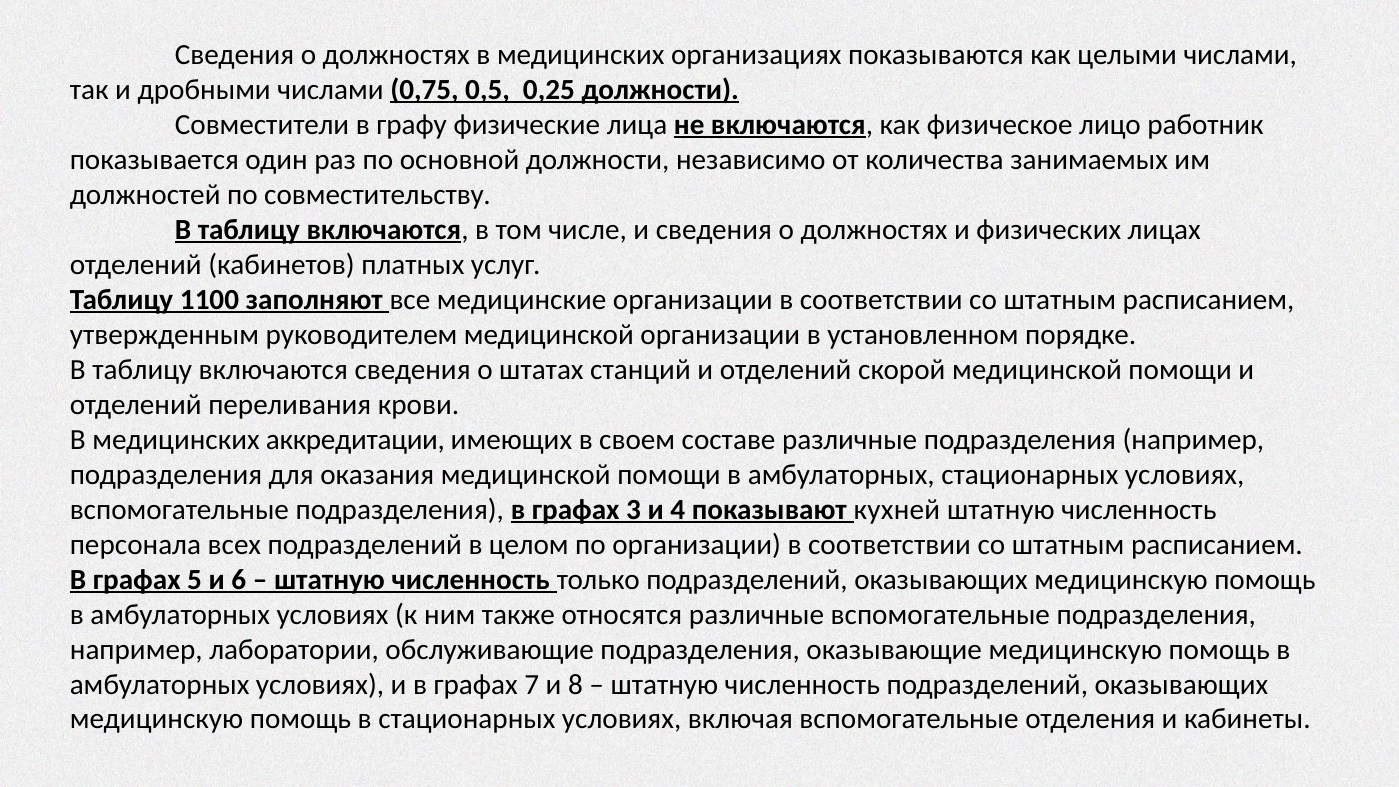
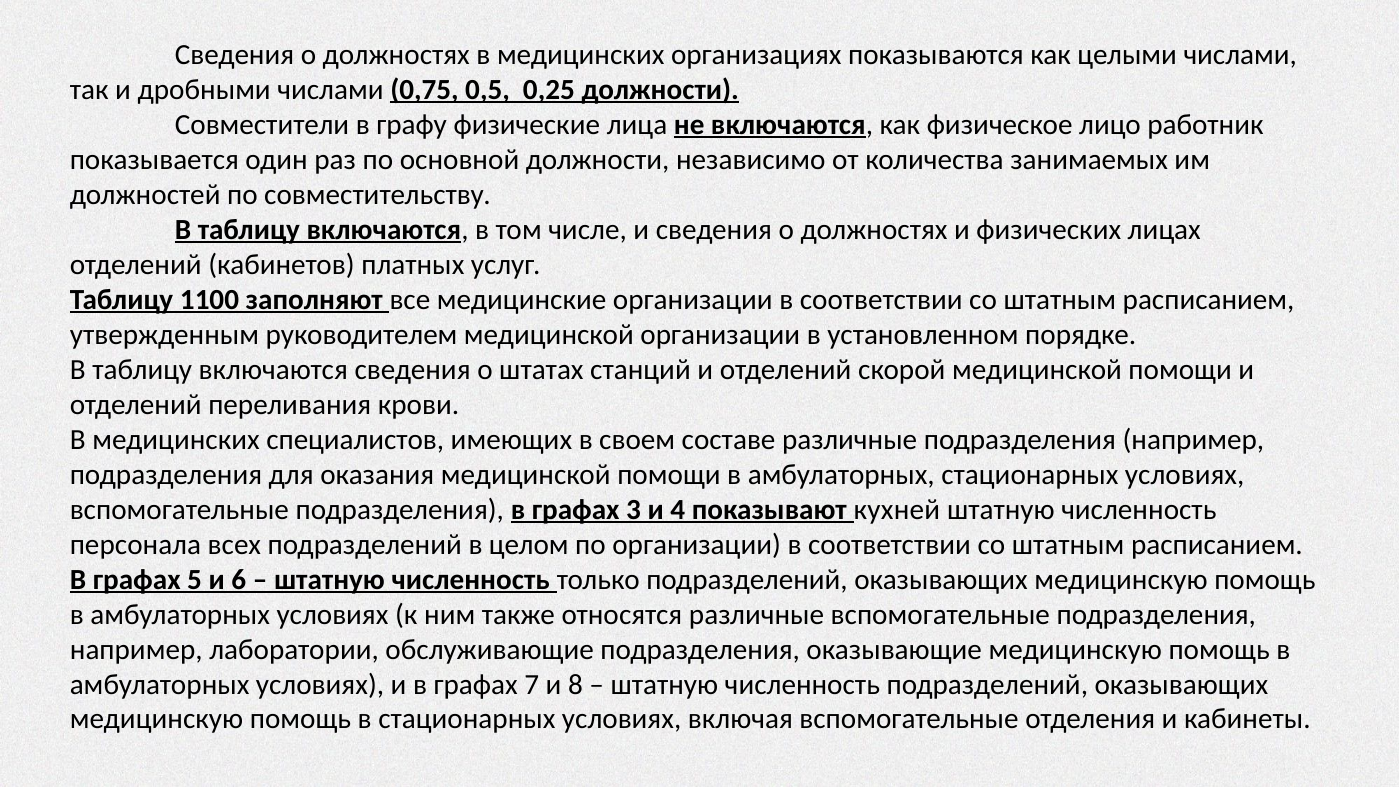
аккредитации: аккредитации -> специалистов
